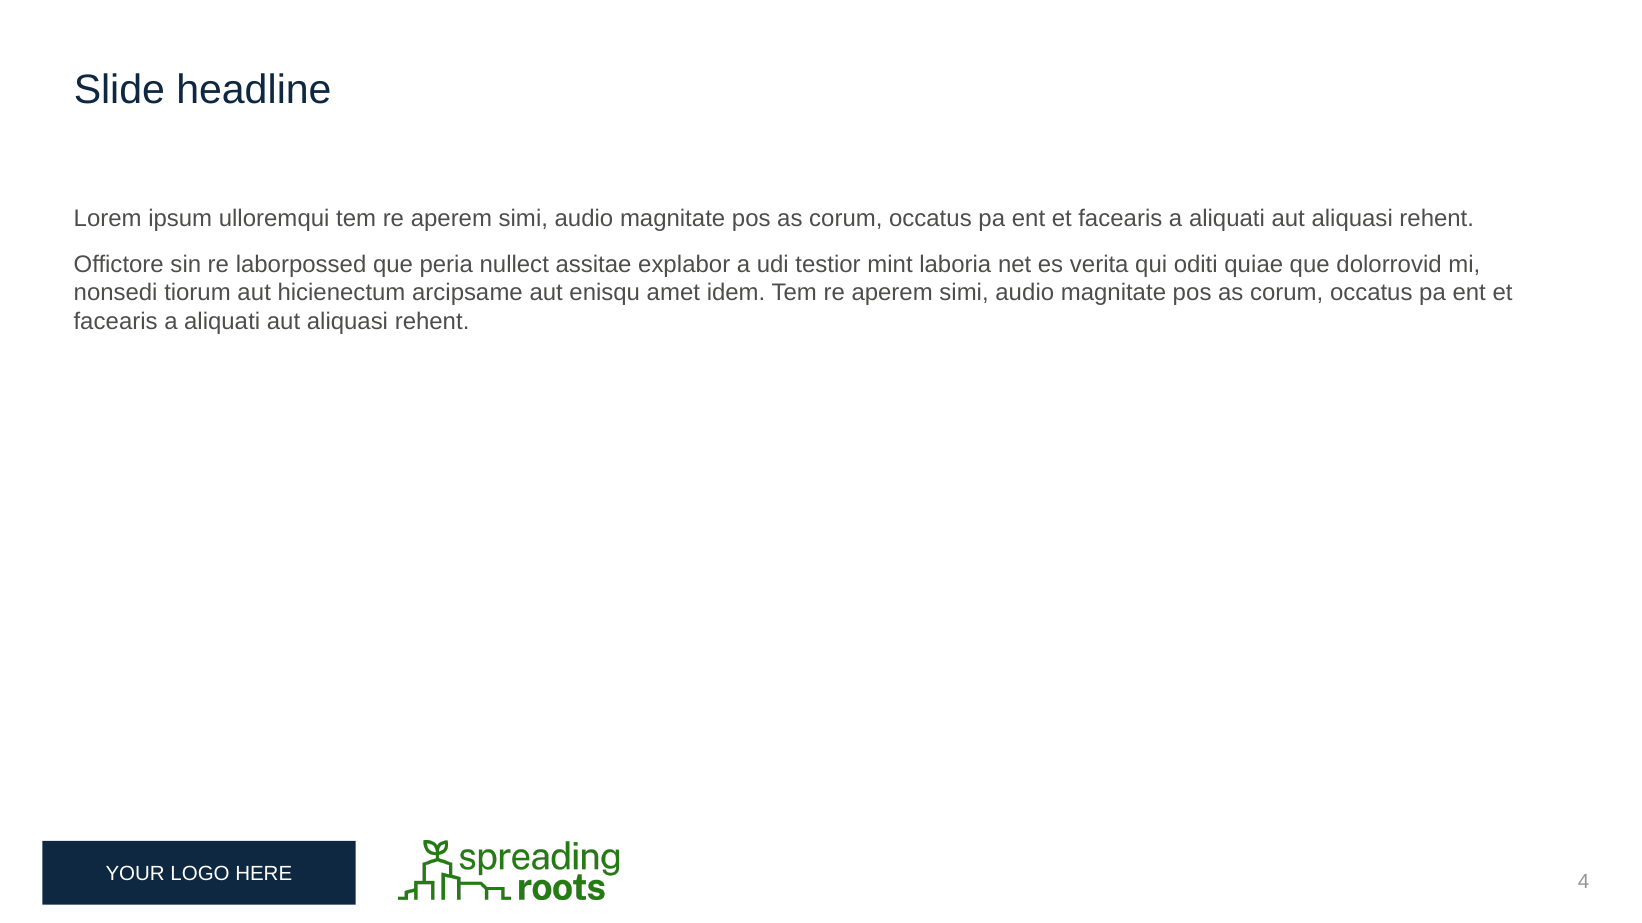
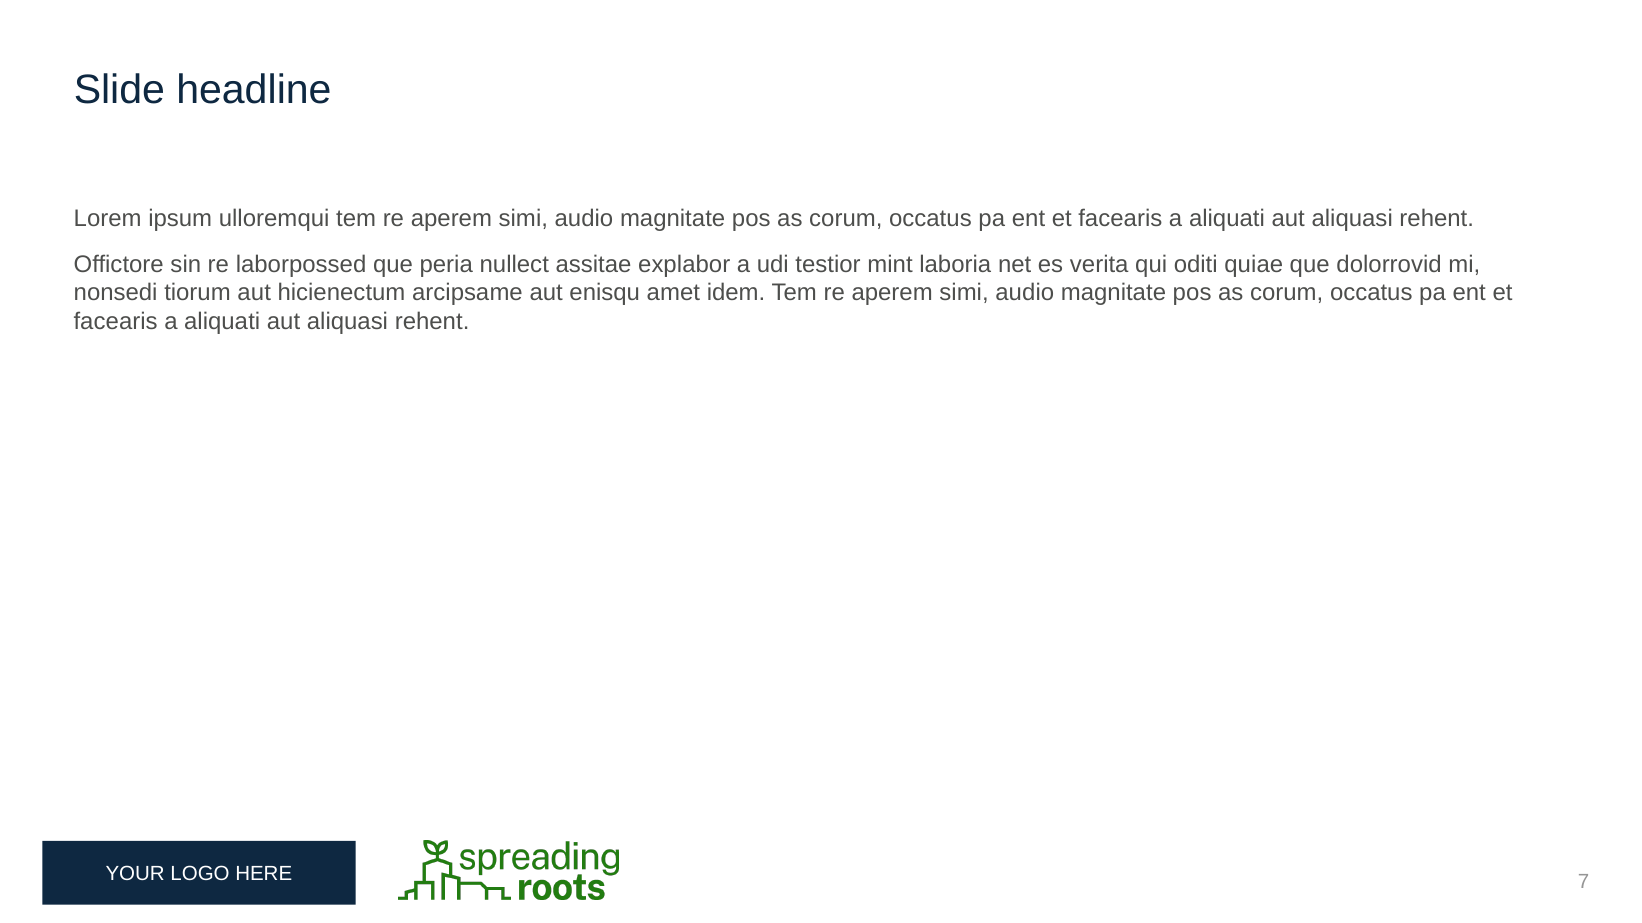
4: 4 -> 7
